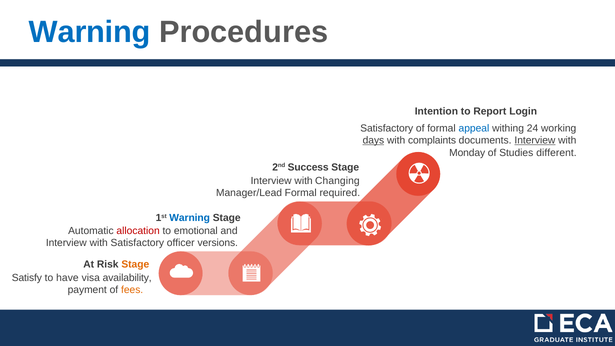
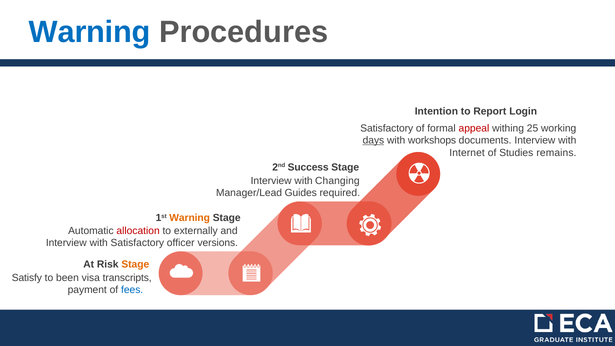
appeal colour: blue -> red
24: 24 -> 25
complaints: complaints -> workshops
Interview at (535, 140) underline: present -> none
Monday: Monday -> Internet
different: different -> remains
Manager/Lead Formal: Formal -> Guides
Warning at (190, 218) colour: blue -> orange
emotional: emotional -> externally
have: have -> been
availability: availability -> transcripts
fees colour: orange -> blue
